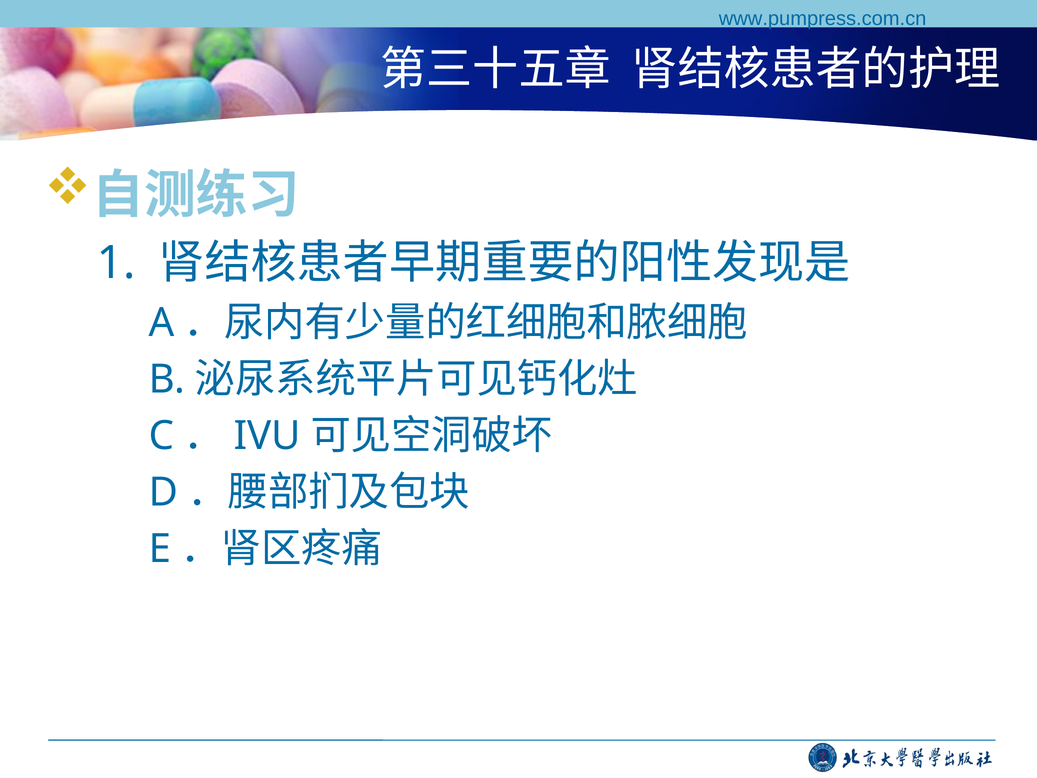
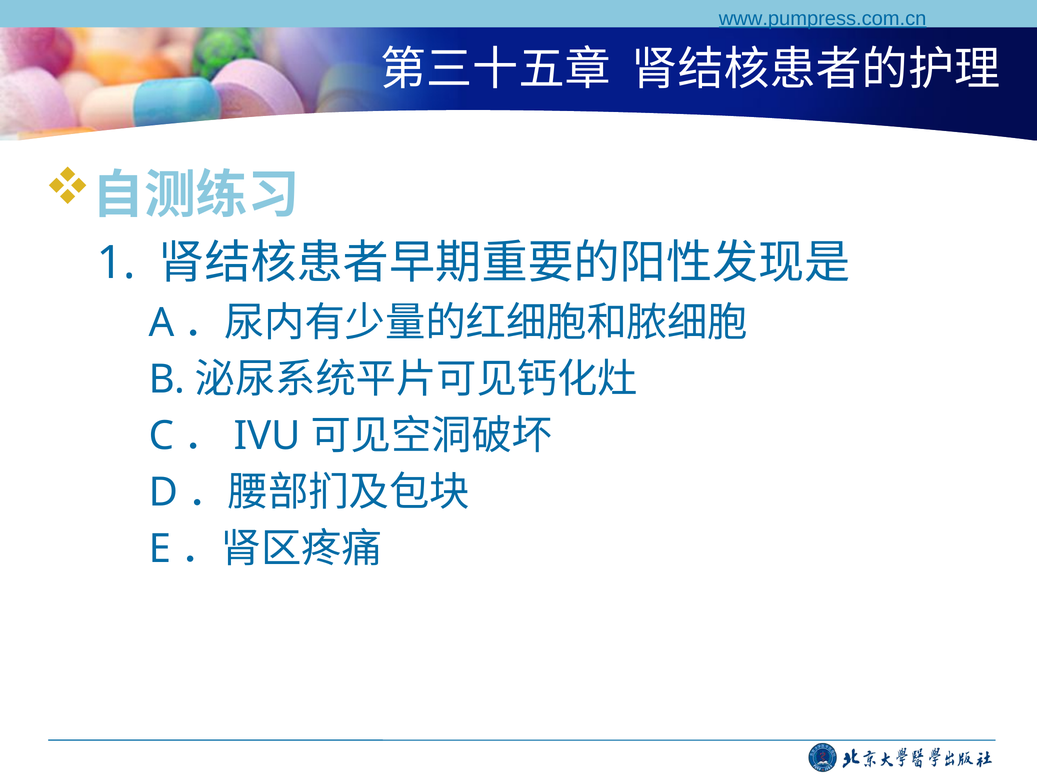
www.pumpress.com.cn underline: none -> present
